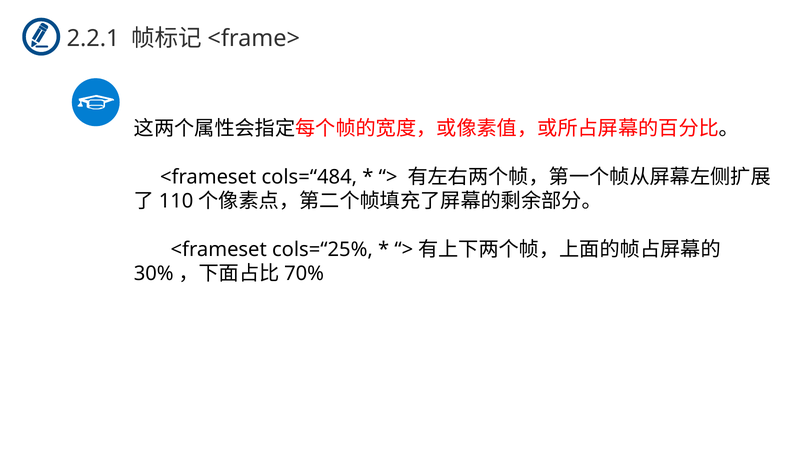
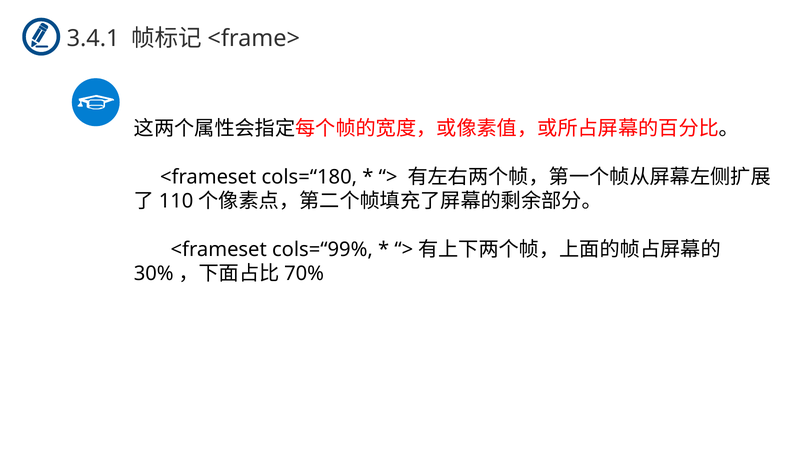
2.2.1: 2.2.1 -> 3.4.1
cols=“484: cols=“484 -> cols=“180
cols=“25%: cols=“25% -> cols=“99%
